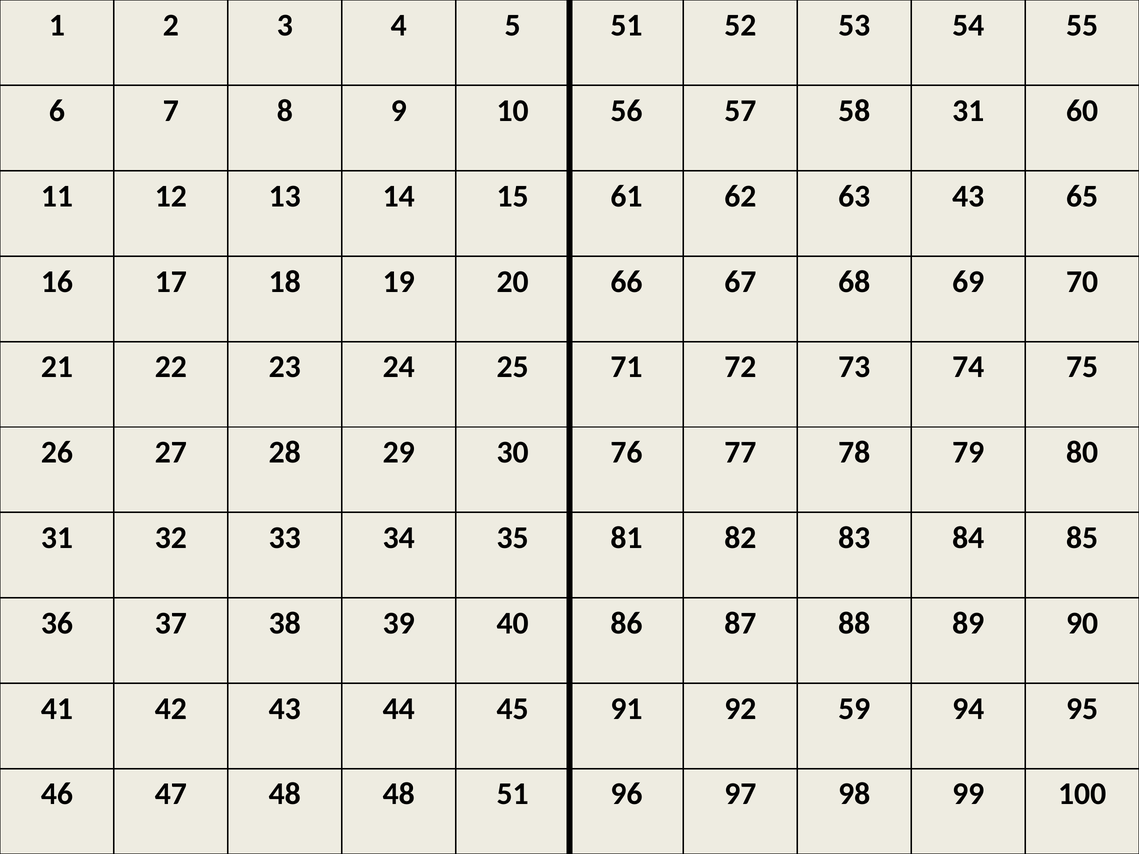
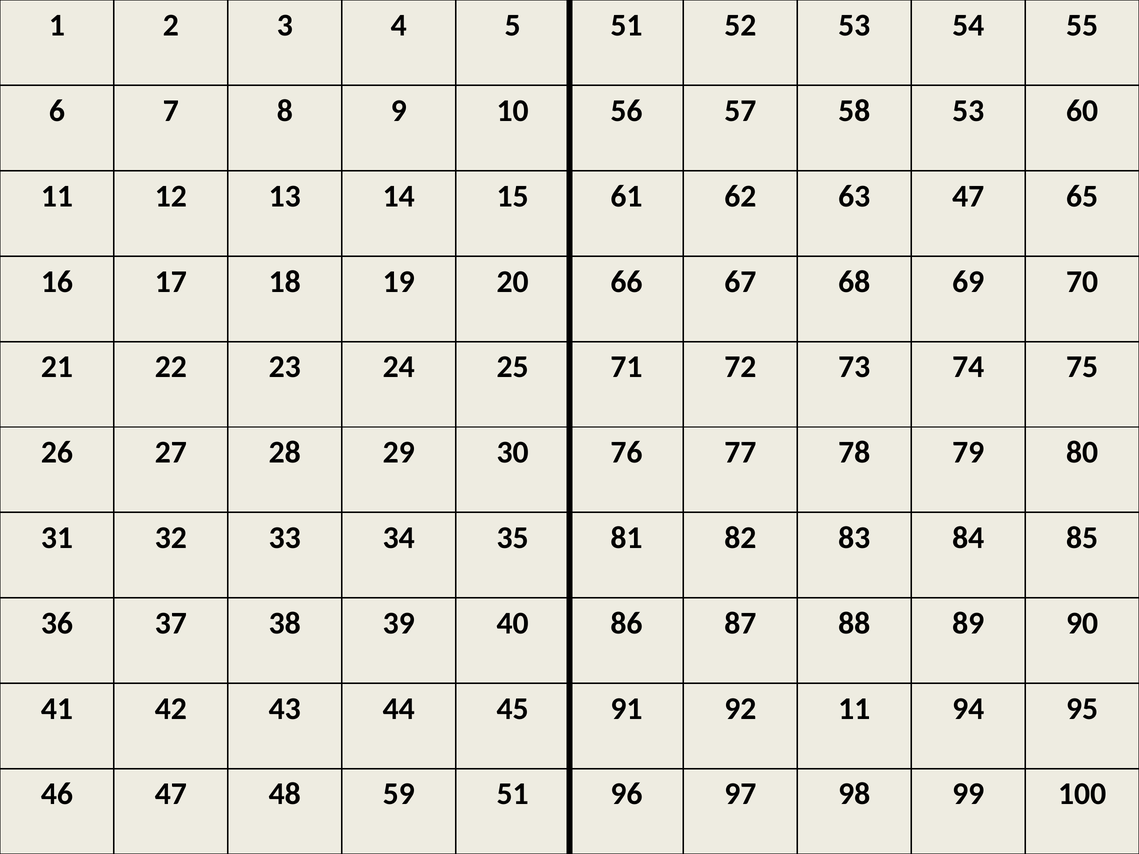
58 31: 31 -> 53
63 43: 43 -> 47
92 59: 59 -> 11
48 48: 48 -> 59
